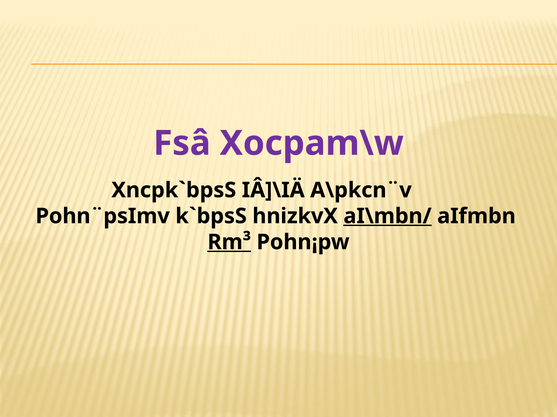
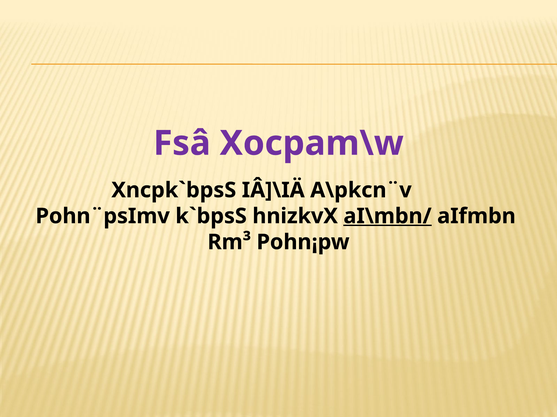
Rm³ underline: present -> none
